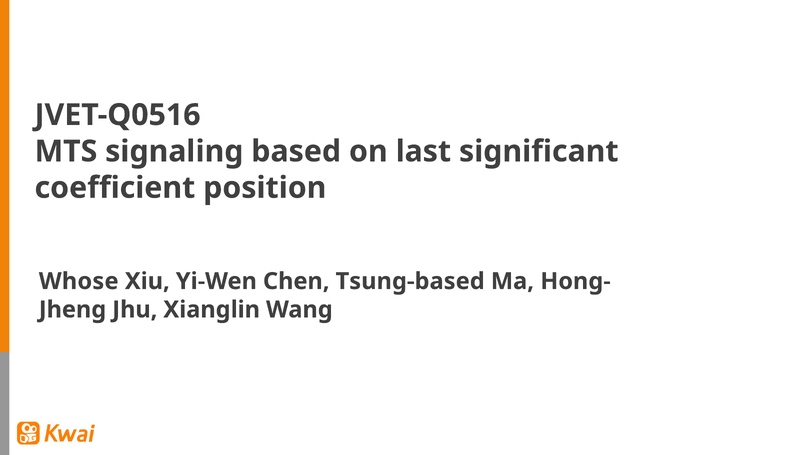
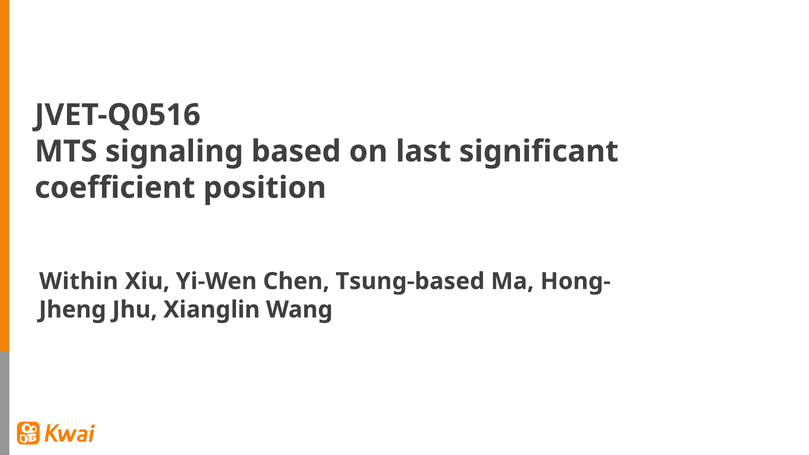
Whose: Whose -> Within
